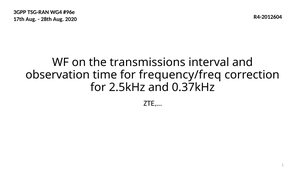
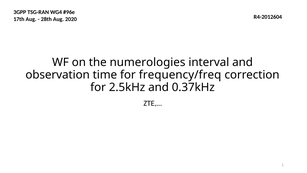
transmissions: transmissions -> numerologies
